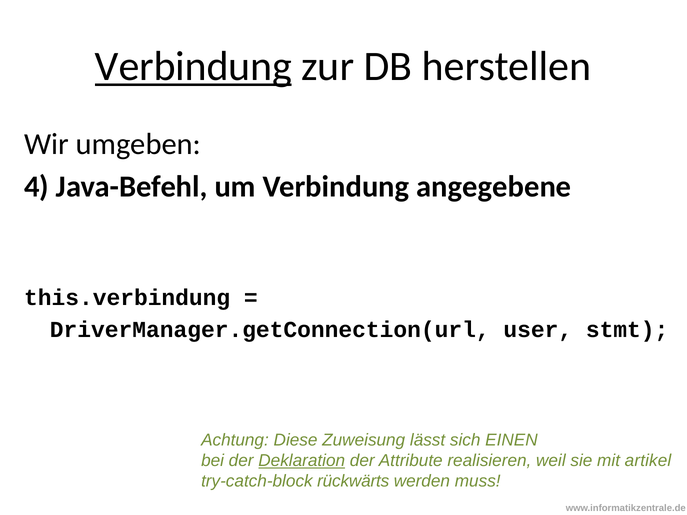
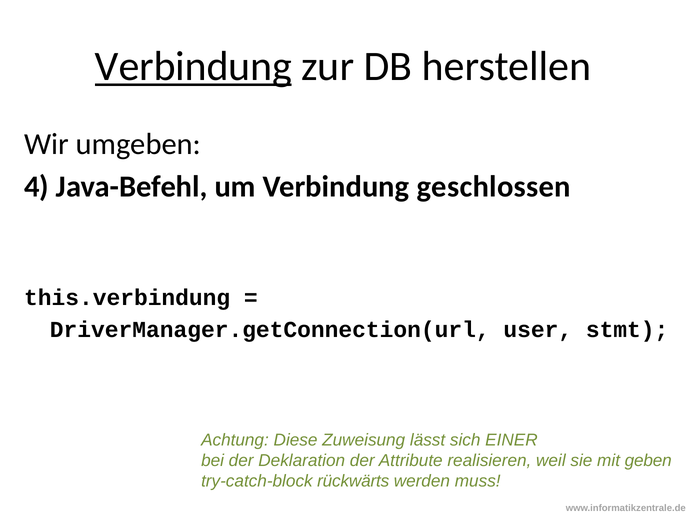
angegebene: angegebene -> geschlossen
EINEN: EINEN -> EINER
Deklaration underline: present -> none
artikel: artikel -> geben
